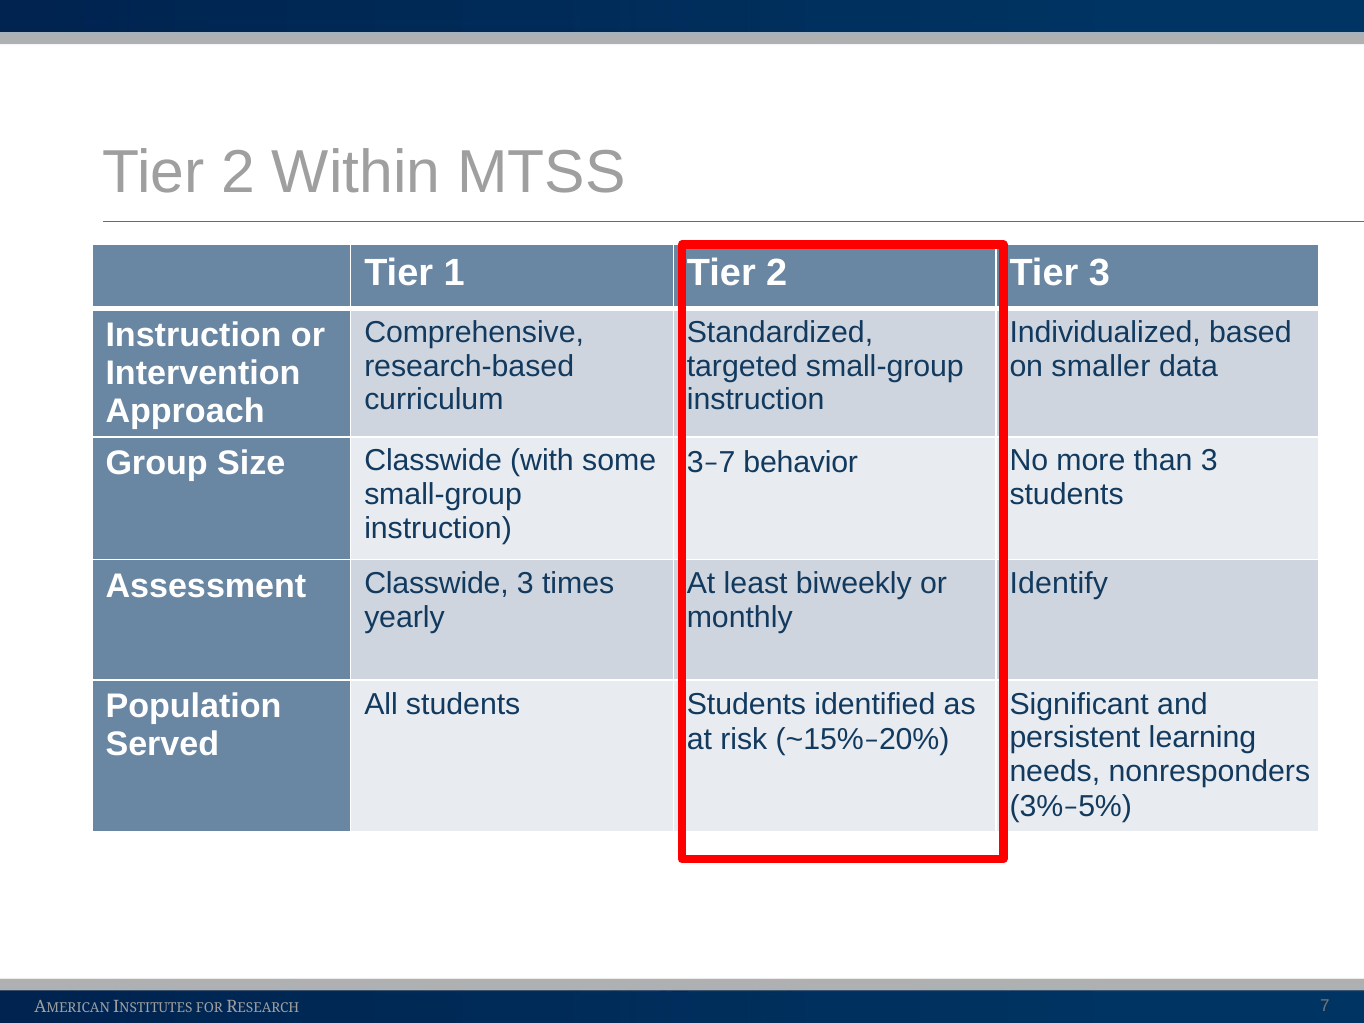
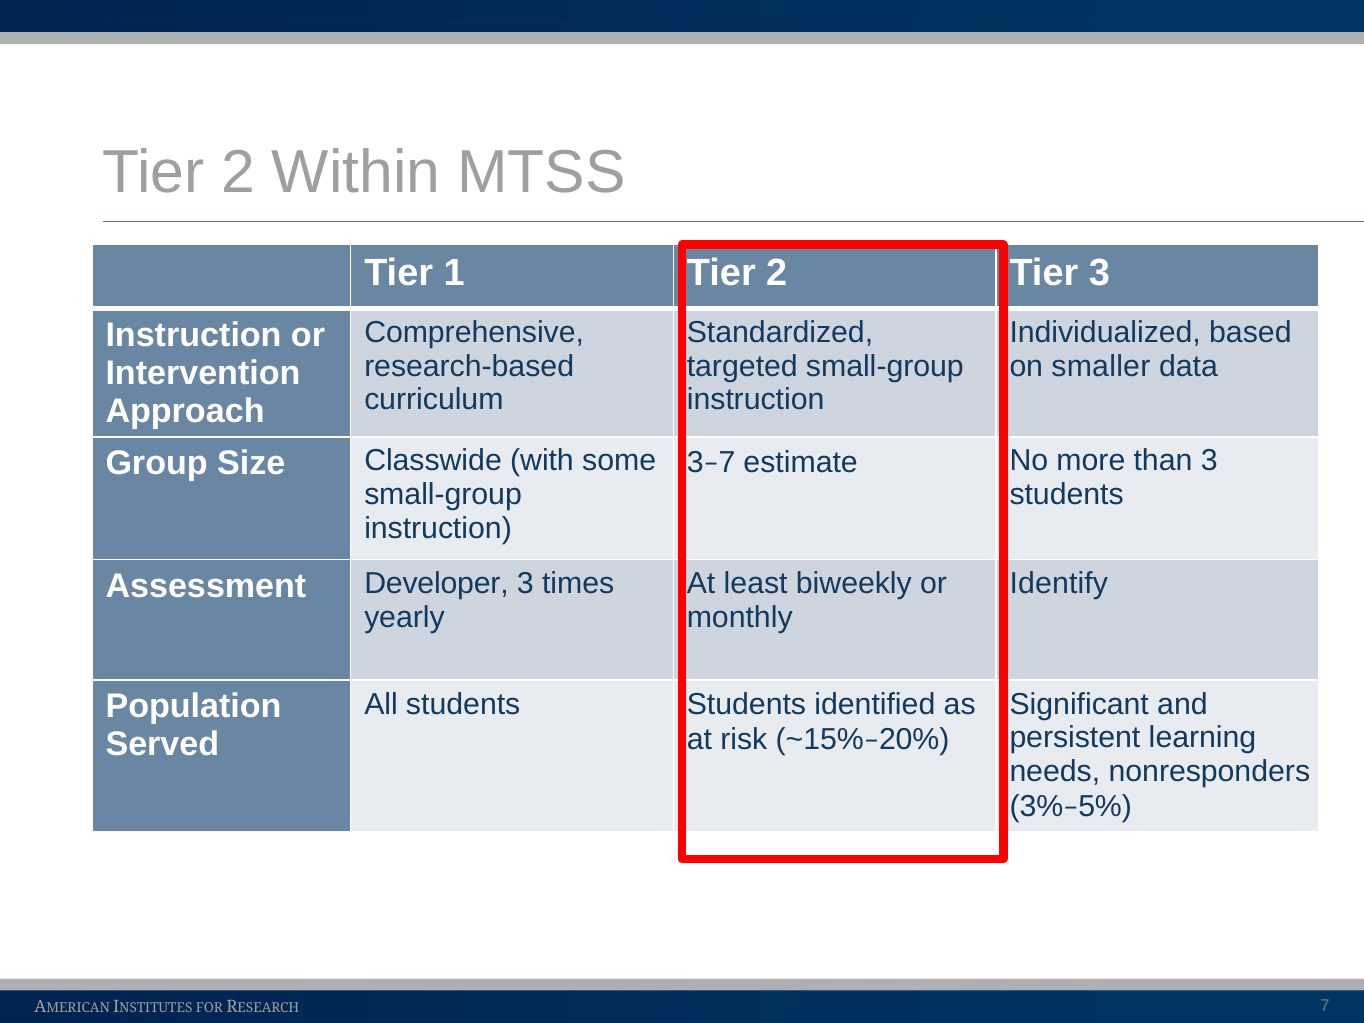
behavior: behavior -> estimate
Assessment Classwide: Classwide -> Developer
